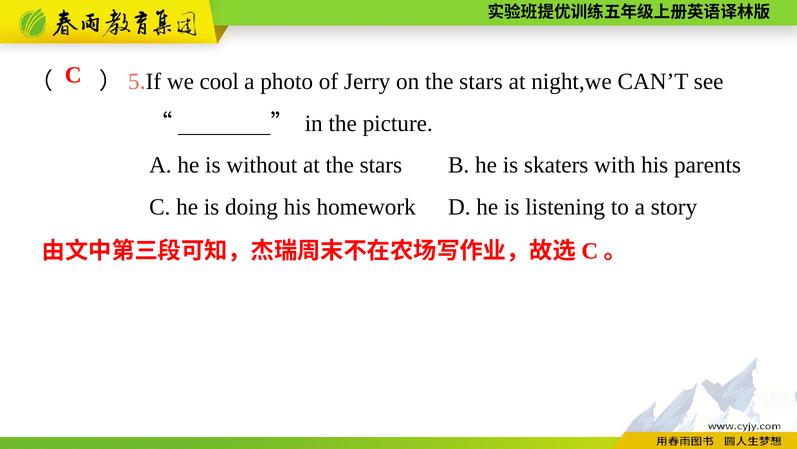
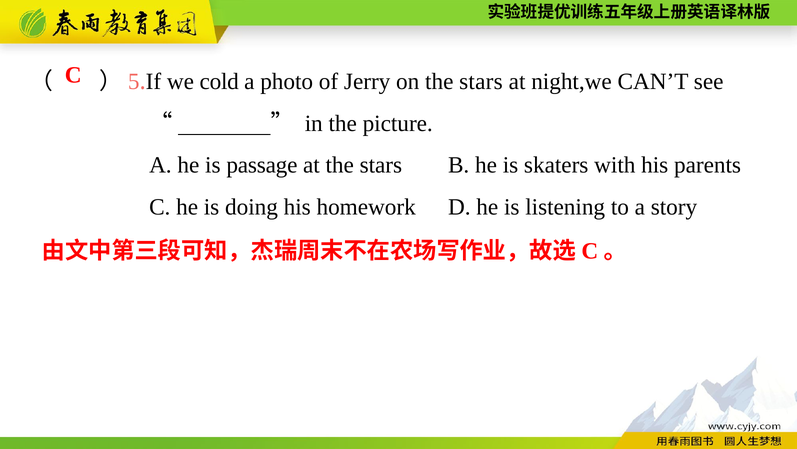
cool: cool -> cold
without: without -> passage
